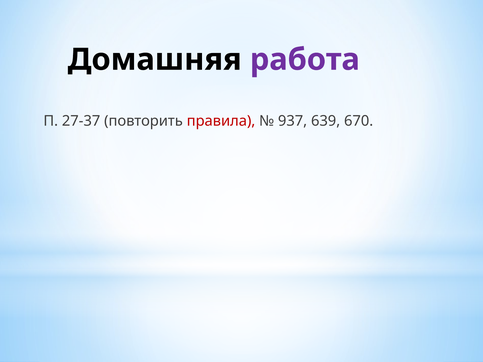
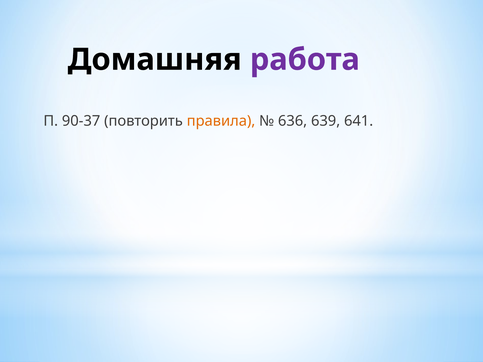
27-37: 27-37 -> 90-37
правила colour: red -> orange
937: 937 -> 636
670: 670 -> 641
